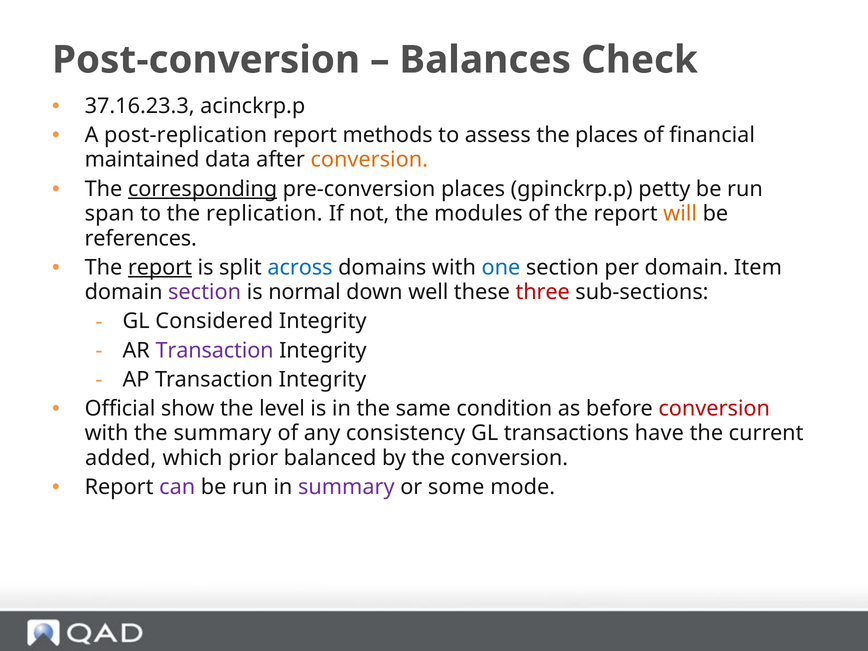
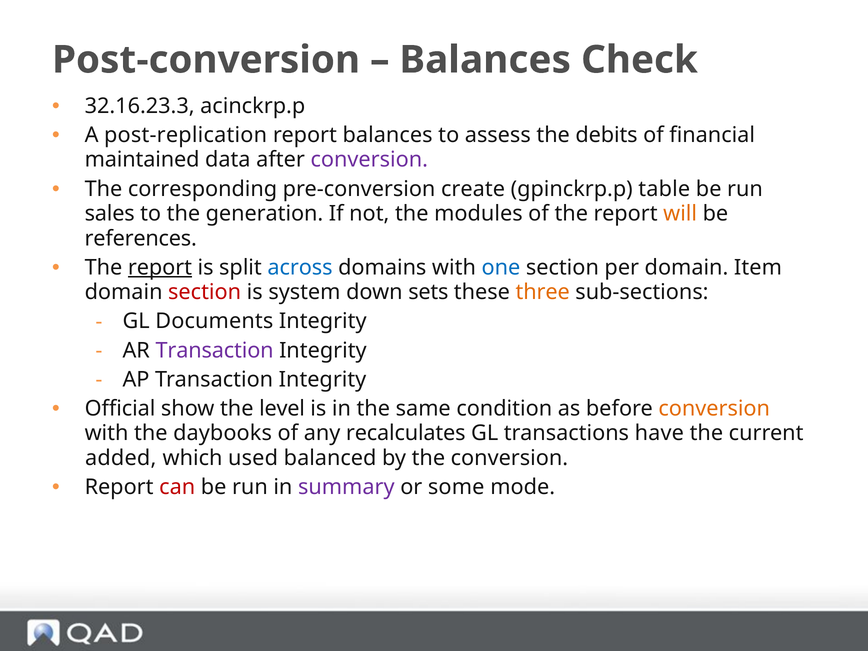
37.16.23.3: 37.16.23.3 -> 32.16.23.3
report methods: methods -> balances
the places: places -> debits
conversion at (369, 160) colour: orange -> purple
corresponding underline: present -> none
pre-conversion places: places -> create
petty: petty -> table
span: span -> sales
replication: replication -> generation
section at (205, 292) colour: purple -> red
normal: normal -> system
well: well -> sets
three colour: red -> orange
Considered: Considered -> Documents
conversion at (714, 409) colour: red -> orange
the summary: summary -> daybooks
consistency: consistency -> recalculates
prior: prior -> used
can colour: purple -> red
